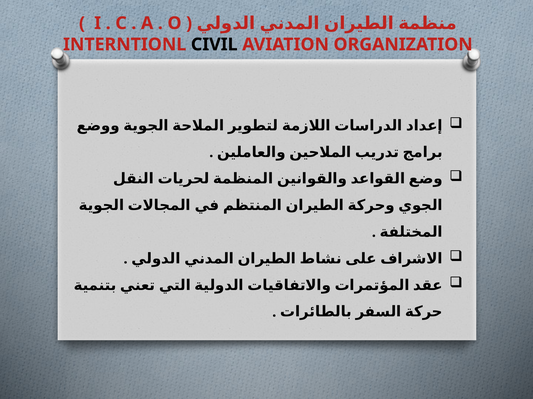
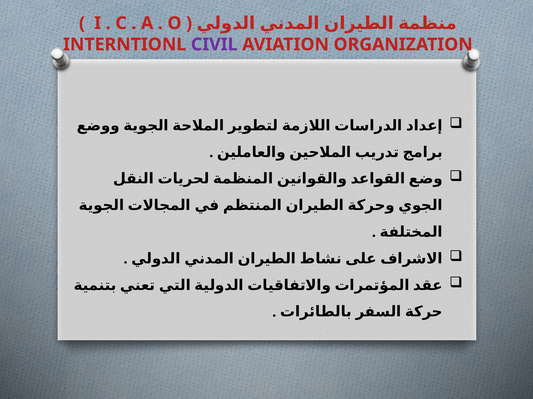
CIVIL colour: black -> purple
